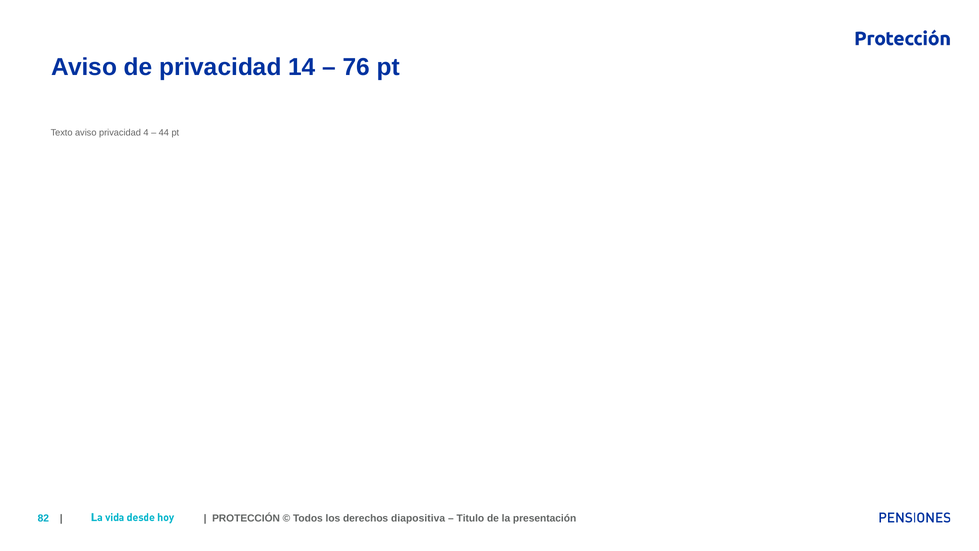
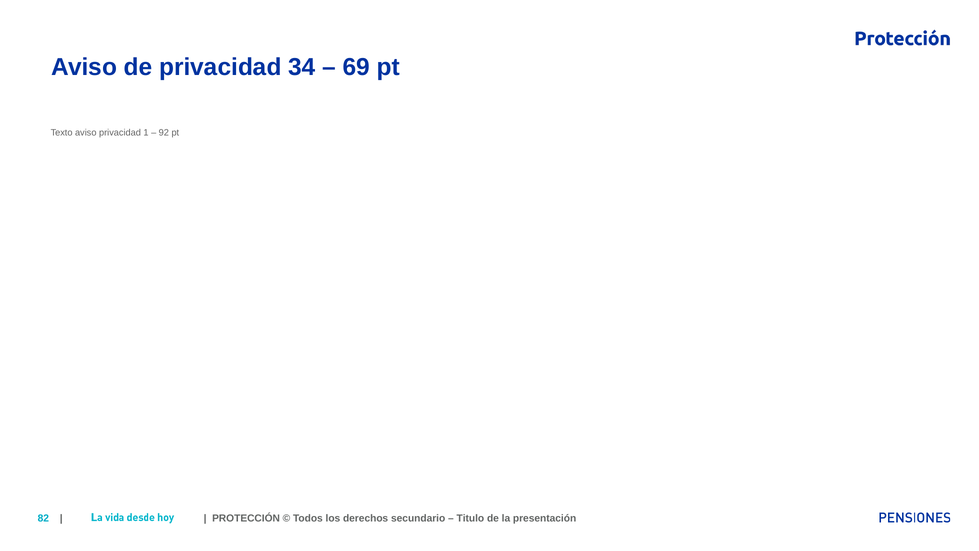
14: 14 -> 34
76: 76 -> 69
4: 4 -> 1
44: 44 -> 92
diapositiva: diapositiva -> secundario
